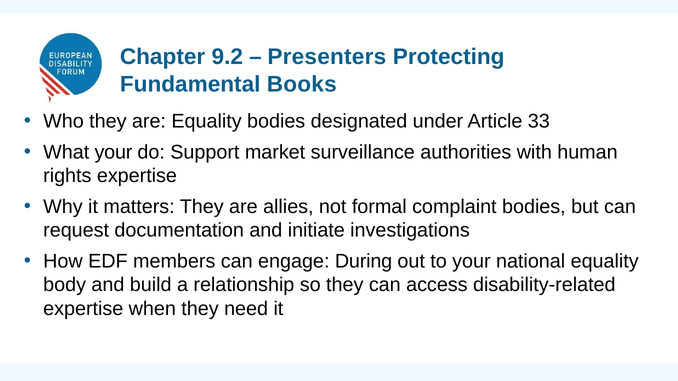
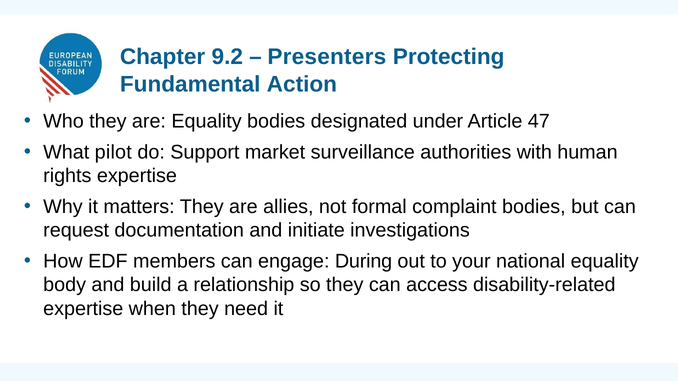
Books: Books -> Action
33: 33 -> 47
What your: your -> pilot
